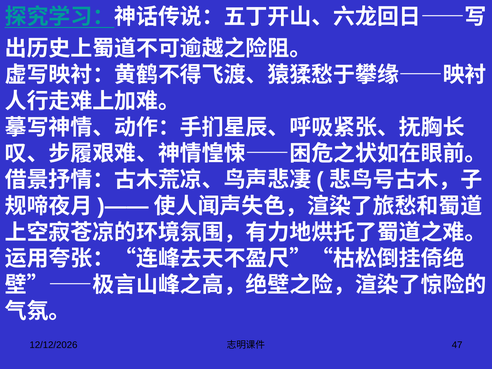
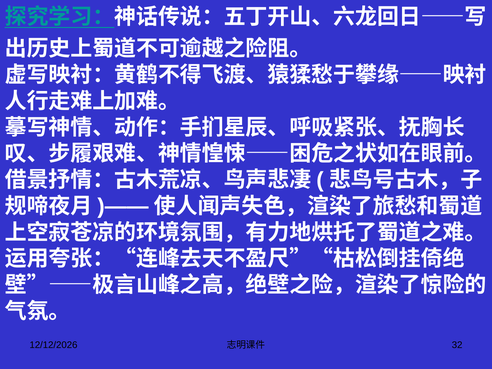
47: 47 -> 32
